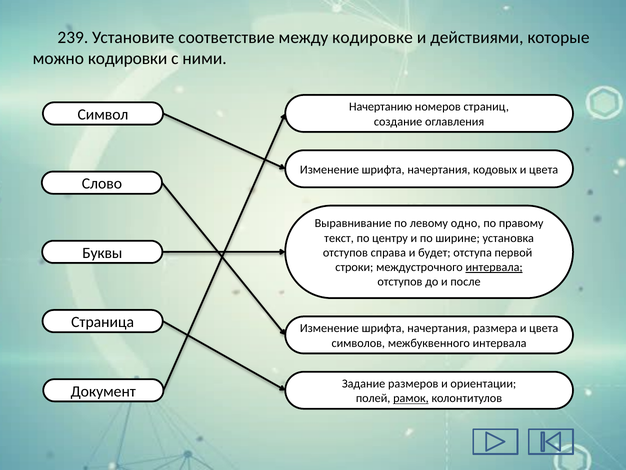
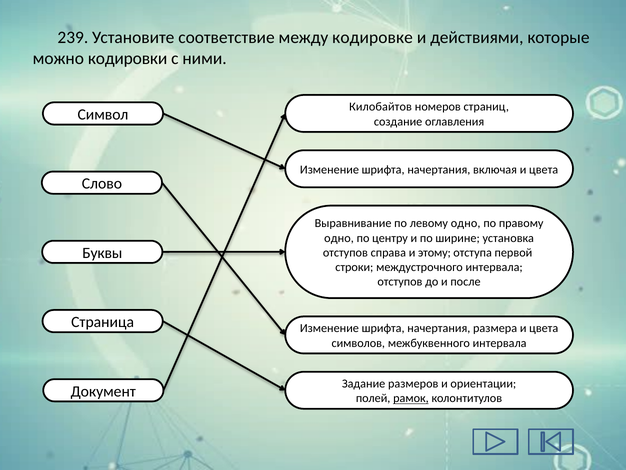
Начертанию: Начертанию -> Килобайтов
кодовых: кодовых -> включая
текст at (339, 238): текст -> одно
будет: будет -> этому
интервала at (494, 267) underline: present -> none
